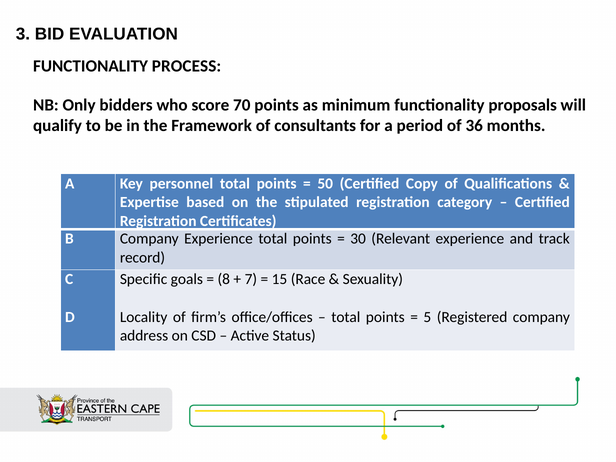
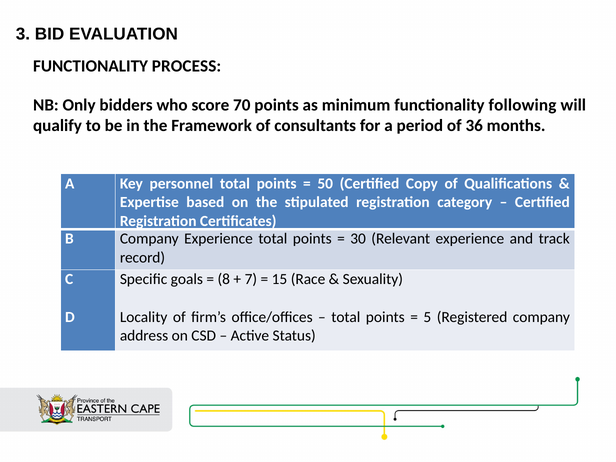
proposals: proposals -> following
